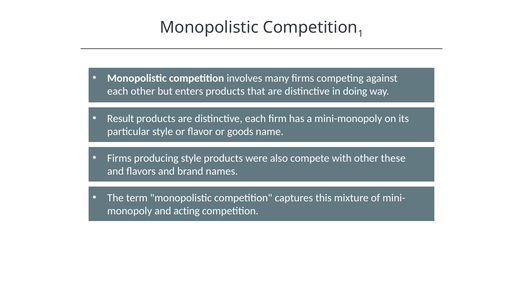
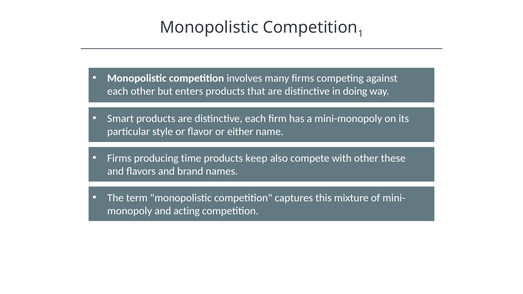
Result: Result -> Smart
goods: goods -> either
producing style: style -> time
were: were -> keep
